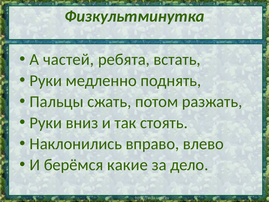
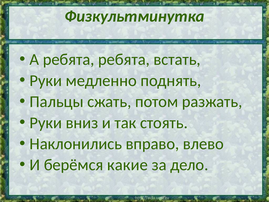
А частей: частей -> ребята
